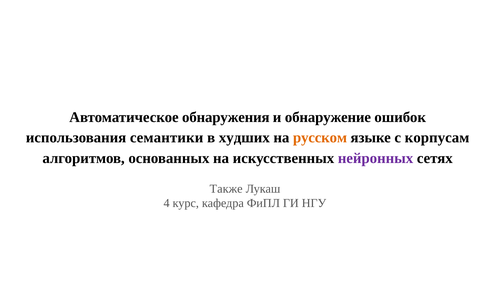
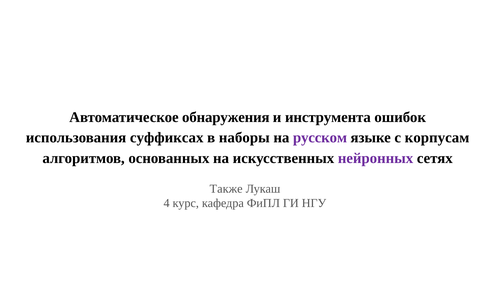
обнаружение: обнаружение -> инструмента
семантики: семантики -> суффиксах
худших: худших -> наборы
русском colour: orange -> purple
